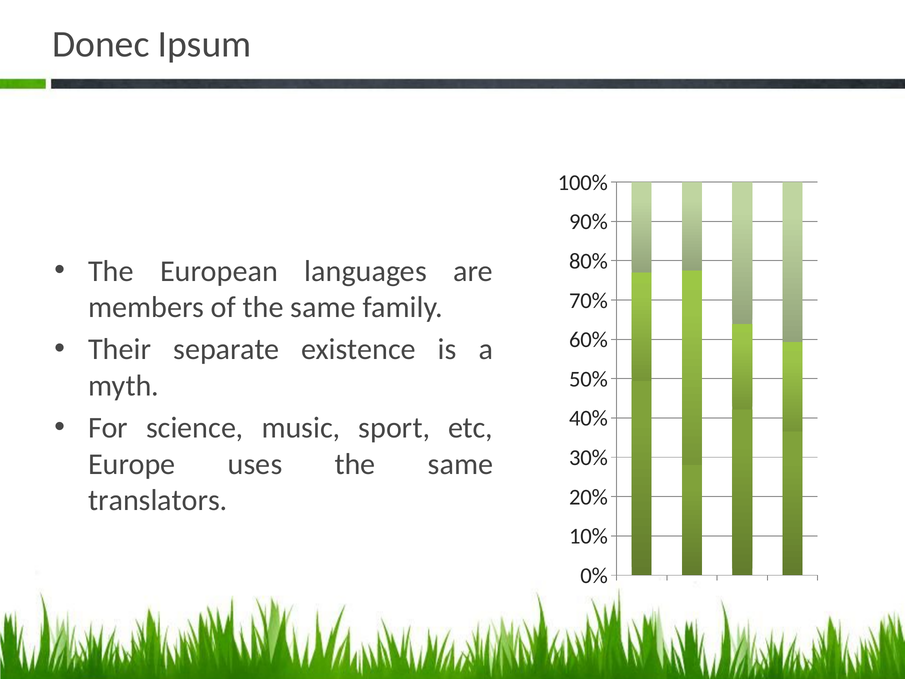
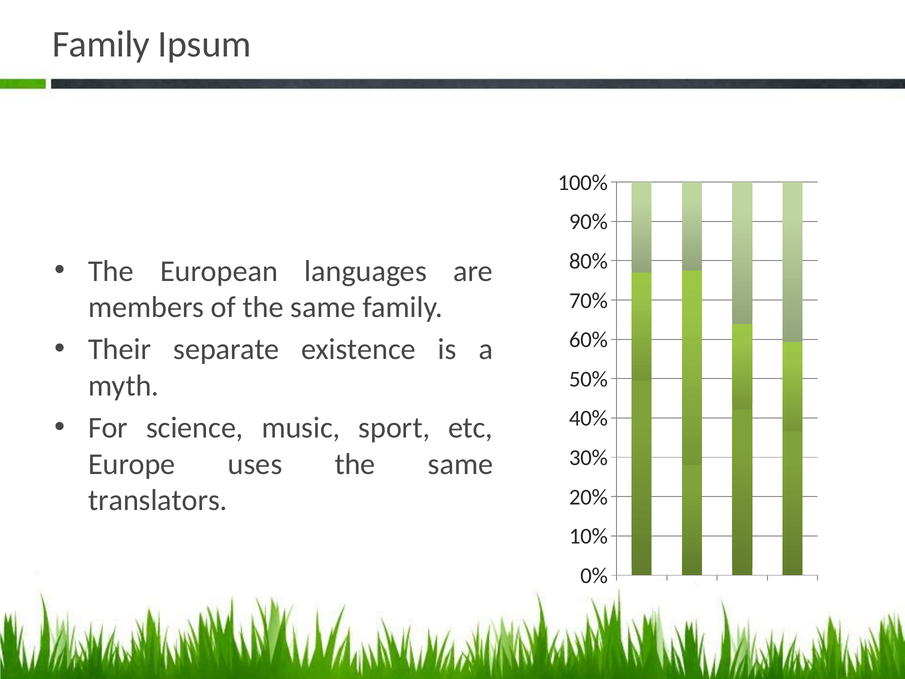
Donec at (101, 44): Donec -> Family
